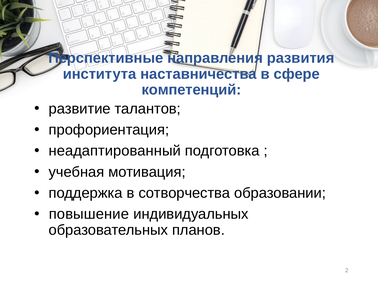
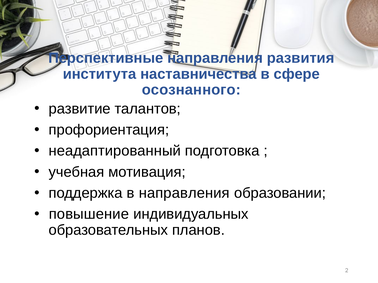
компетенций: компетенций -> осознанного
в сотворчества: сотворчества -> направления
